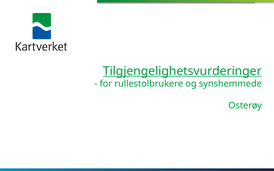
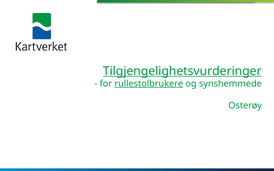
rullestolbrukere underline: none -> present
